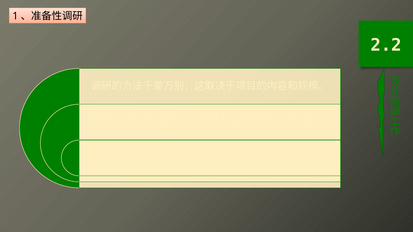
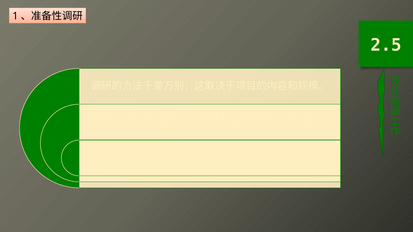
2.2: 2.2 -> 2.5
